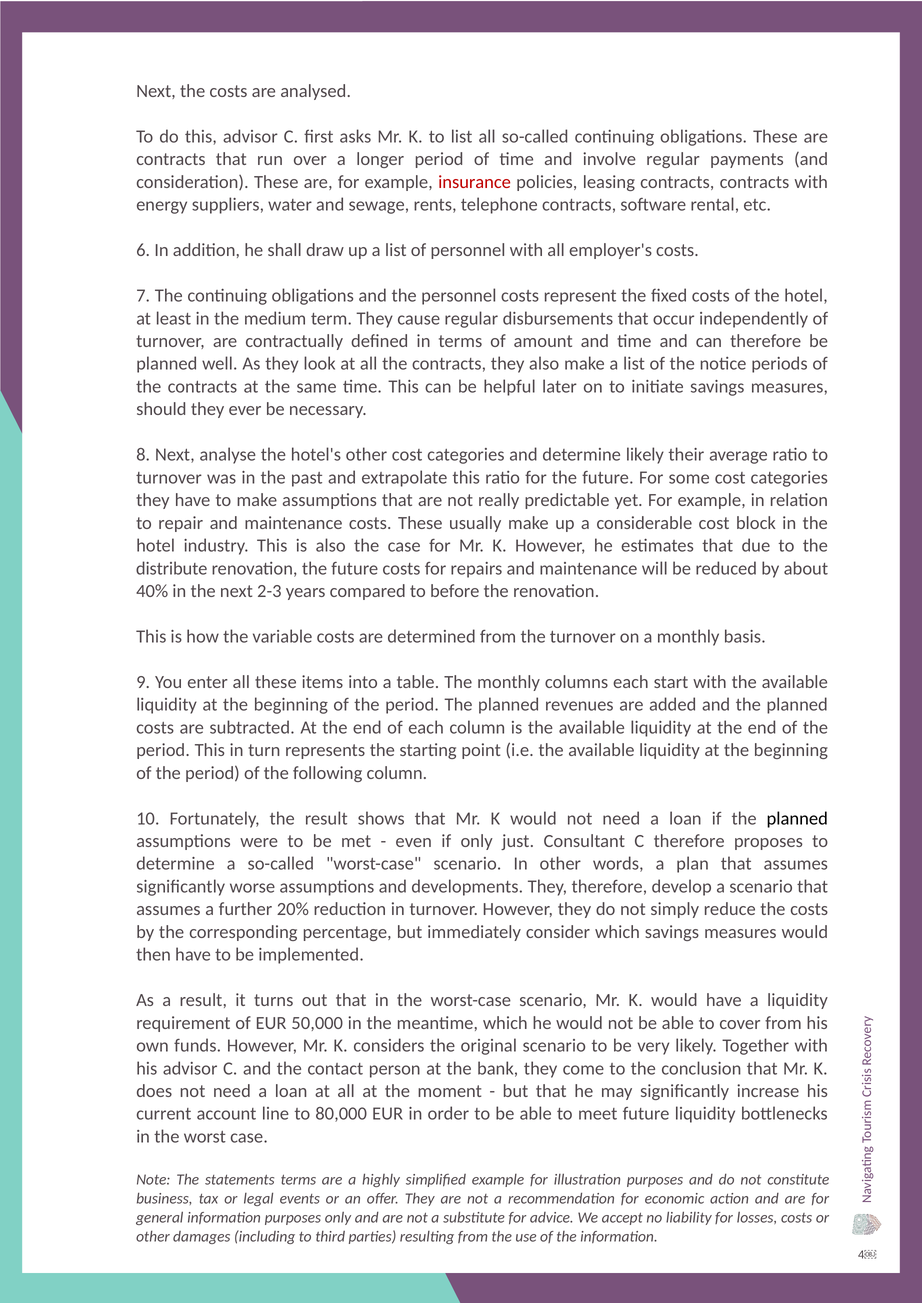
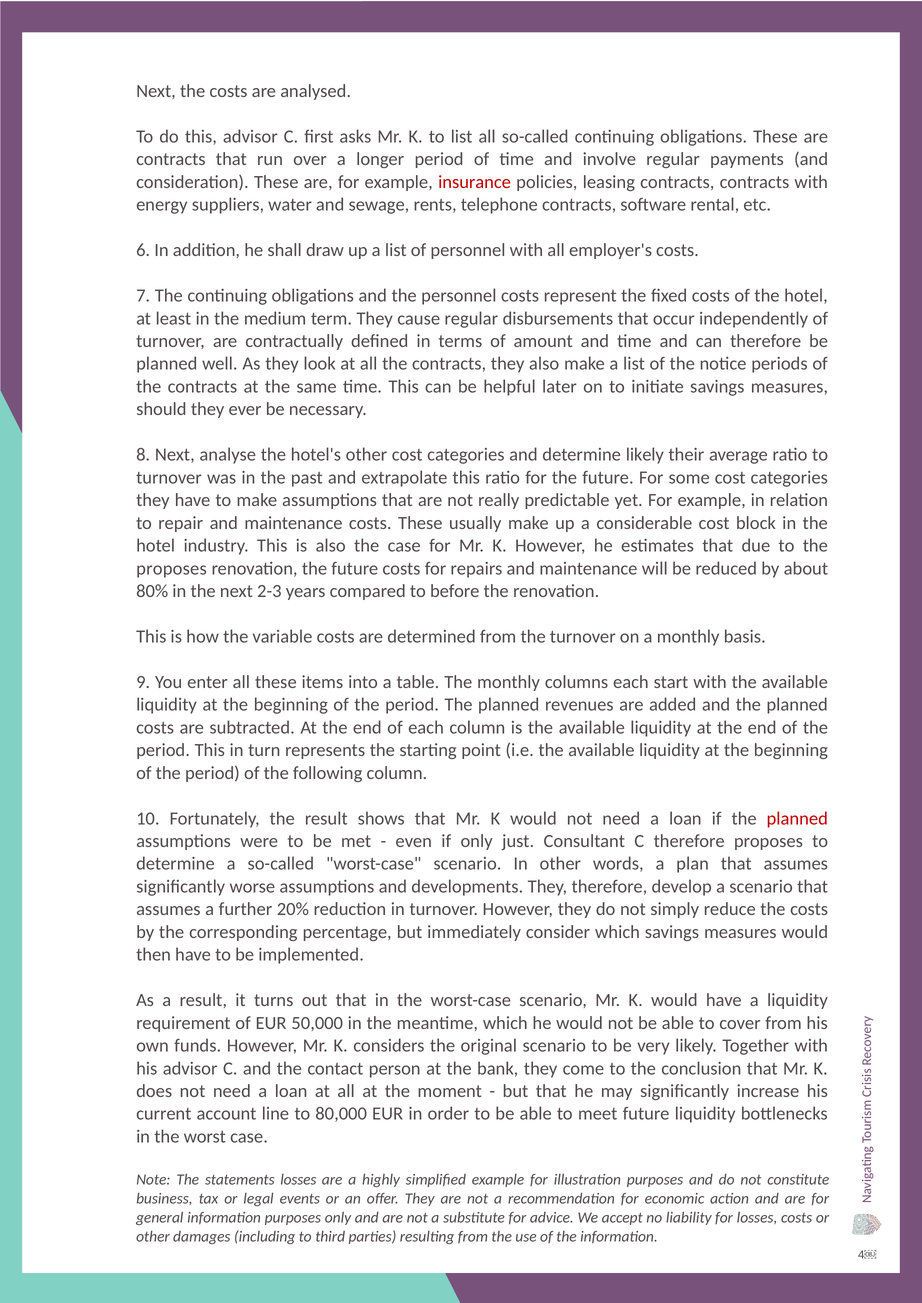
distribute at (172, 569): distribute -> proposes
40%: 40% -> 80%
planned at (797, 819) colour: black -> red
statements terms: terms -> losses
